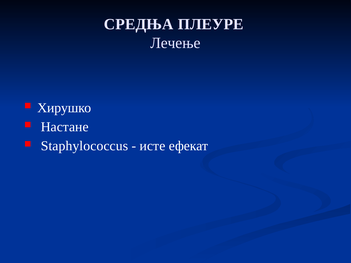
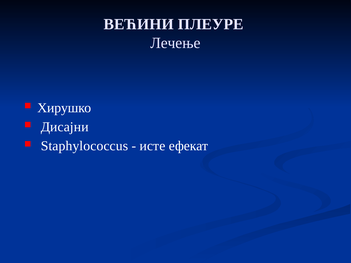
СРЕДЊА: СРЕДЊА -> ВЕЋИНИ
Настане: Настане -> Дисајни
